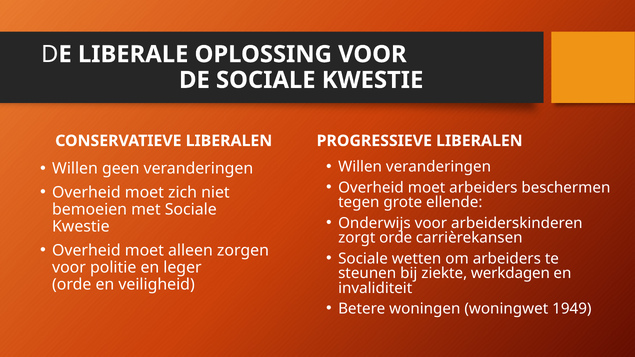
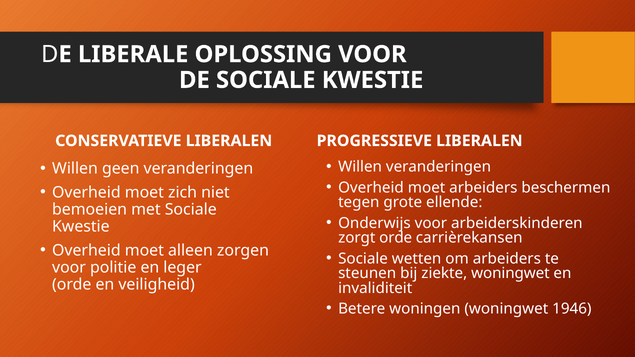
ziekte werkdagen: werkdagen -> woningwet
1949: 1949 -> 1946
